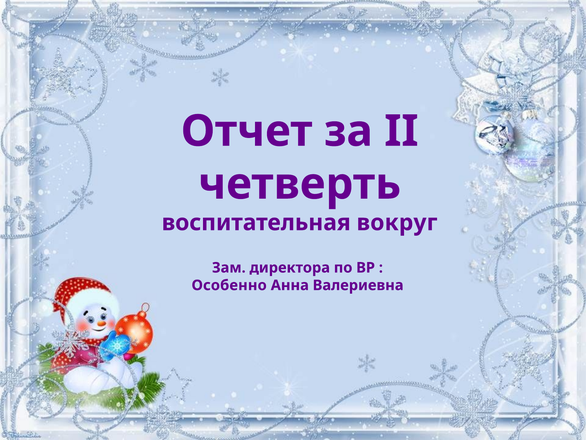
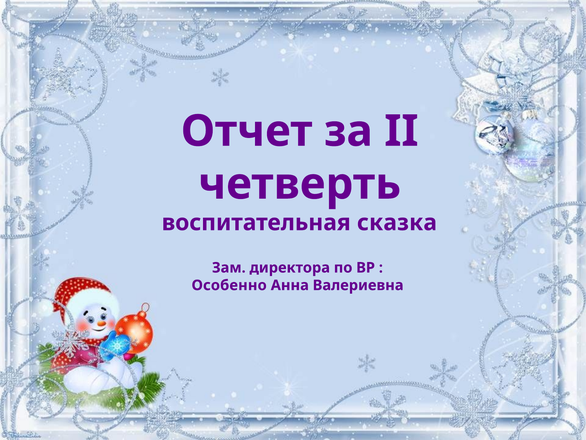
вокруг: вокруг -> сказка
